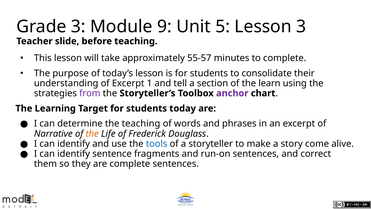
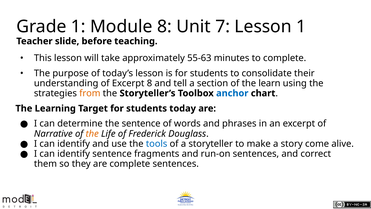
Grade 3: 3 -> 1
Module 9: 9 -> 8
5: 5 -> 7
Lesson 3: 3 -> 1
55-57: 55-57 -> 55-63
Excerpt 1: 1 -> 8
from colour: purple -> orange
anchor colour: purple -> blue
the teaching: teaching -> sentence
